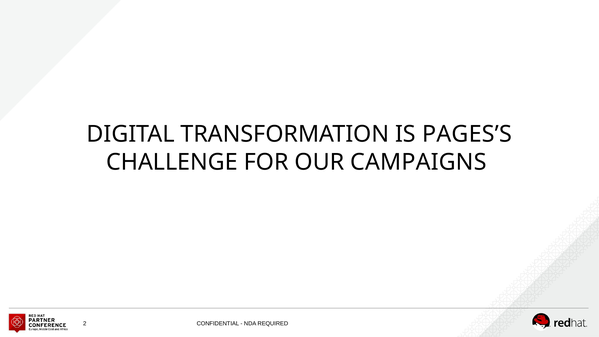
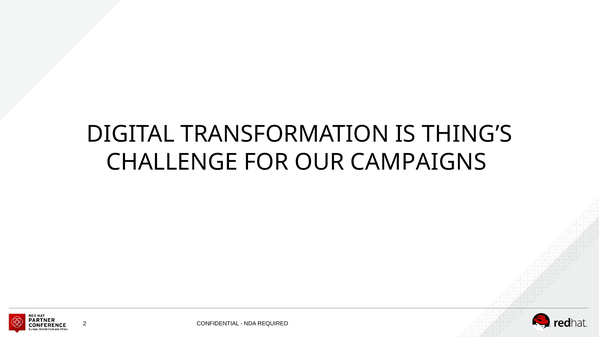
PAGES’S: PAGES’S -> THING’S
